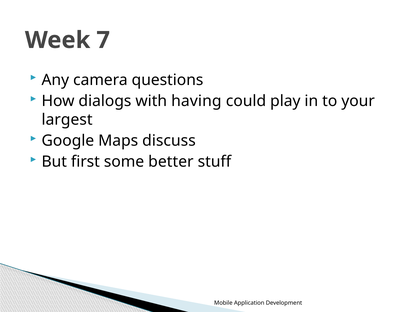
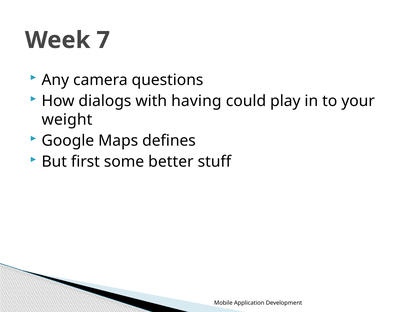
largest: largest -> weight
discuss: discuss -> defines
